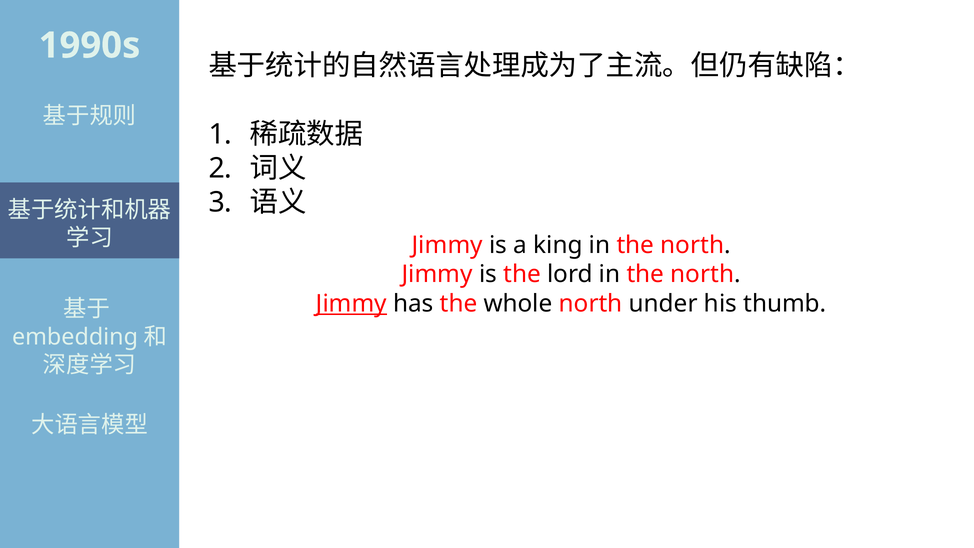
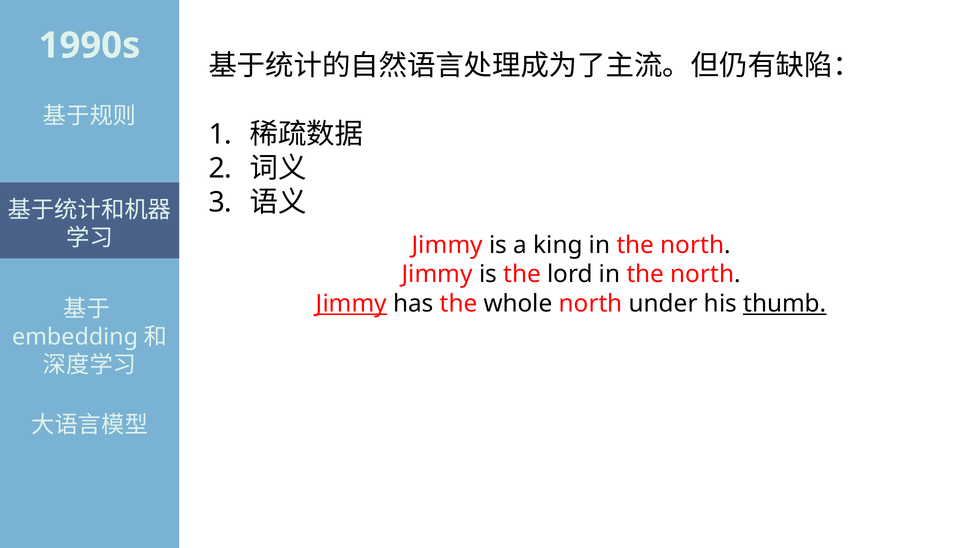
thumb underline: none -> present
